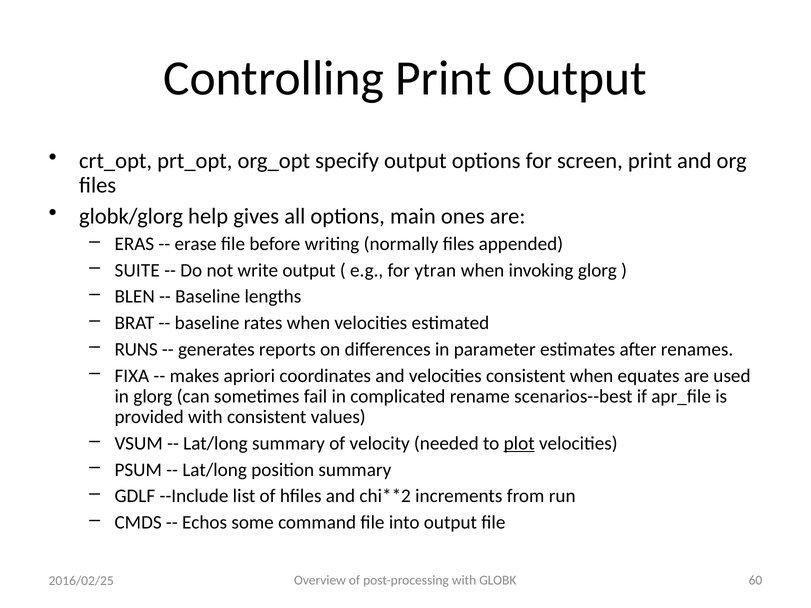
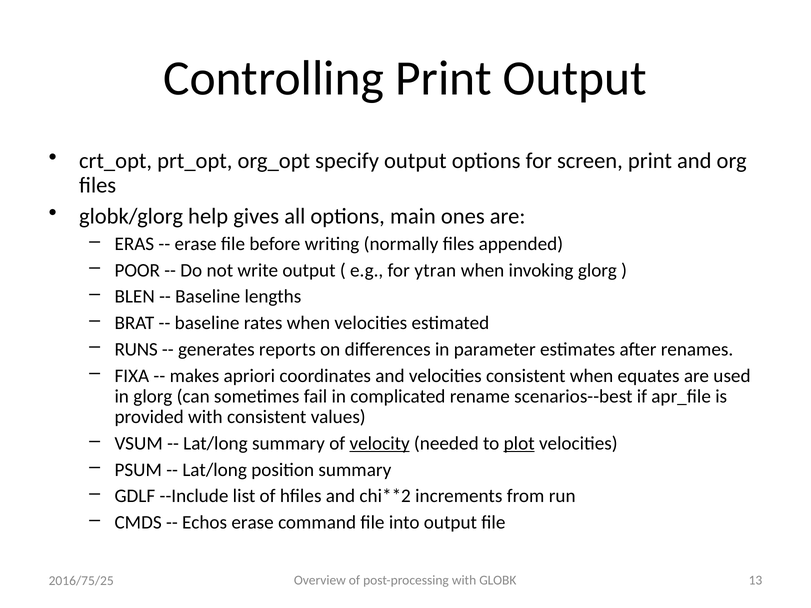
SUITE: SUITE -> POOR
velocity underline: none -> present
Echos some: some -> erase
60: 60 -> 13
2016/02/25: 2016/02/25 -> 2016/75/25
